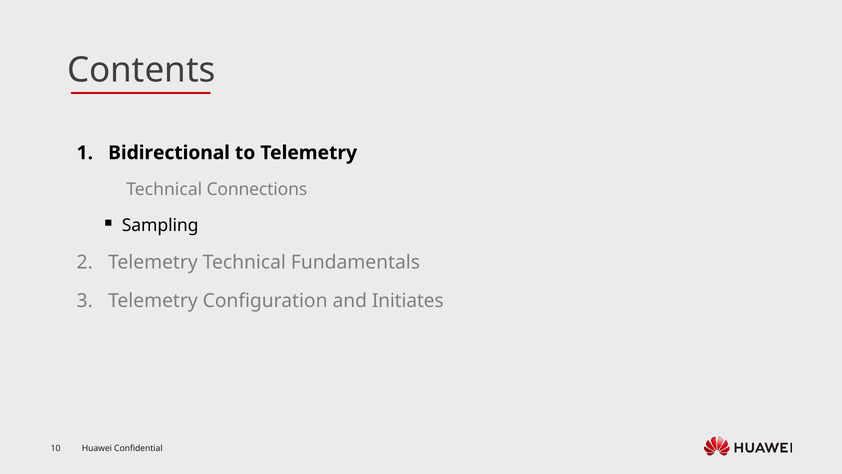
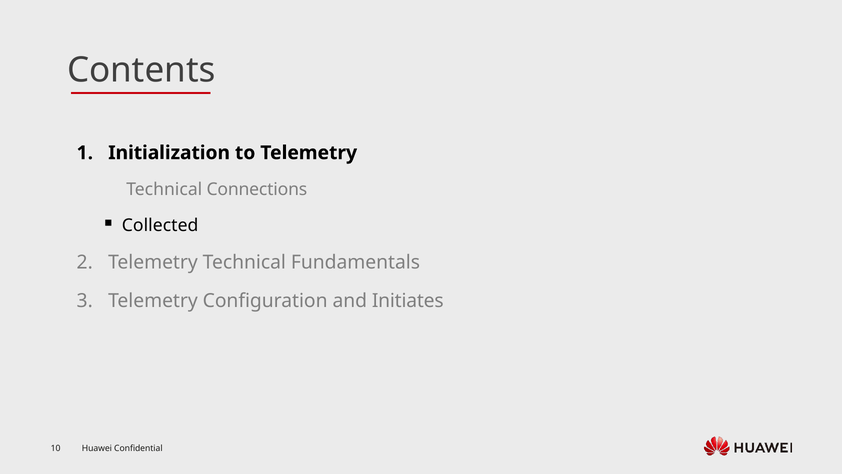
Bidirectional: Bidirectional -> Initialization
Sampling: Sampling -> Collected
